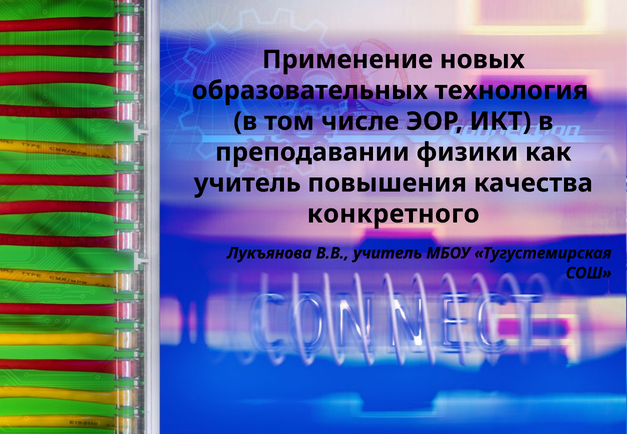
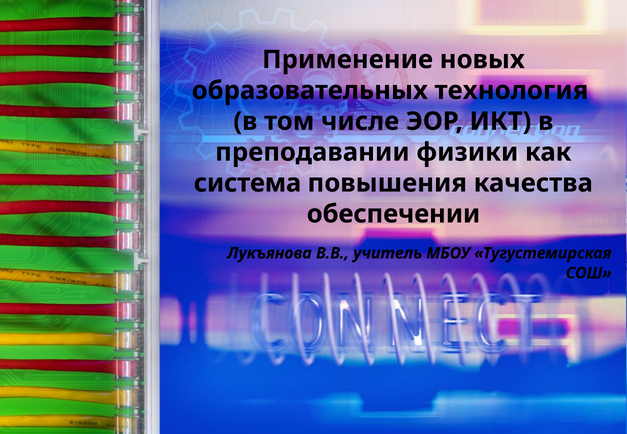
учитель at (247, 183): учитель -> система
конкретного: конкретного -> обеспечении
